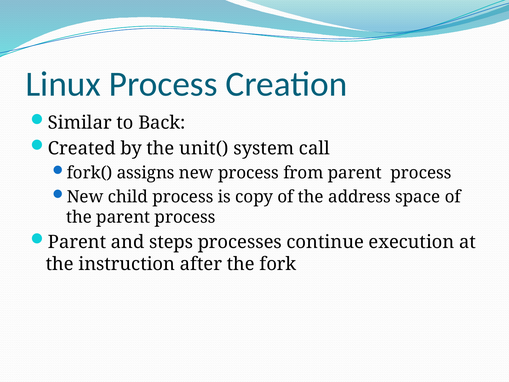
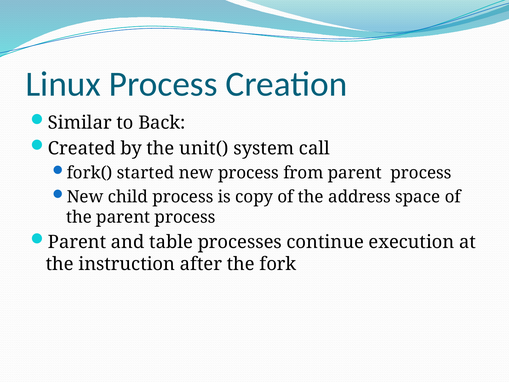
assigns: assigns -> started
steps: steps -> table
